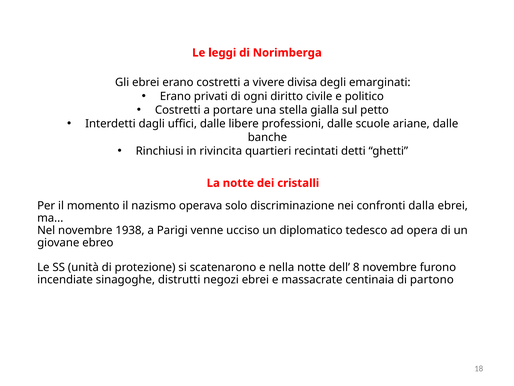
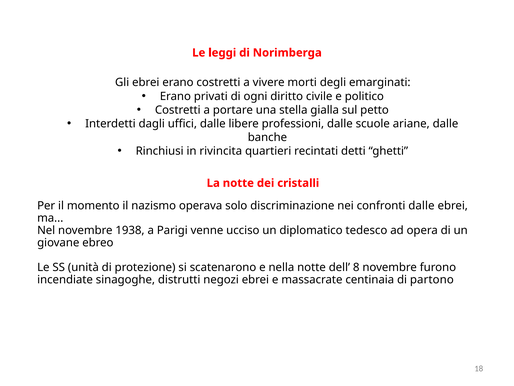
divisa: divisa -> morti
confronti dalla: dalla -> dalle
